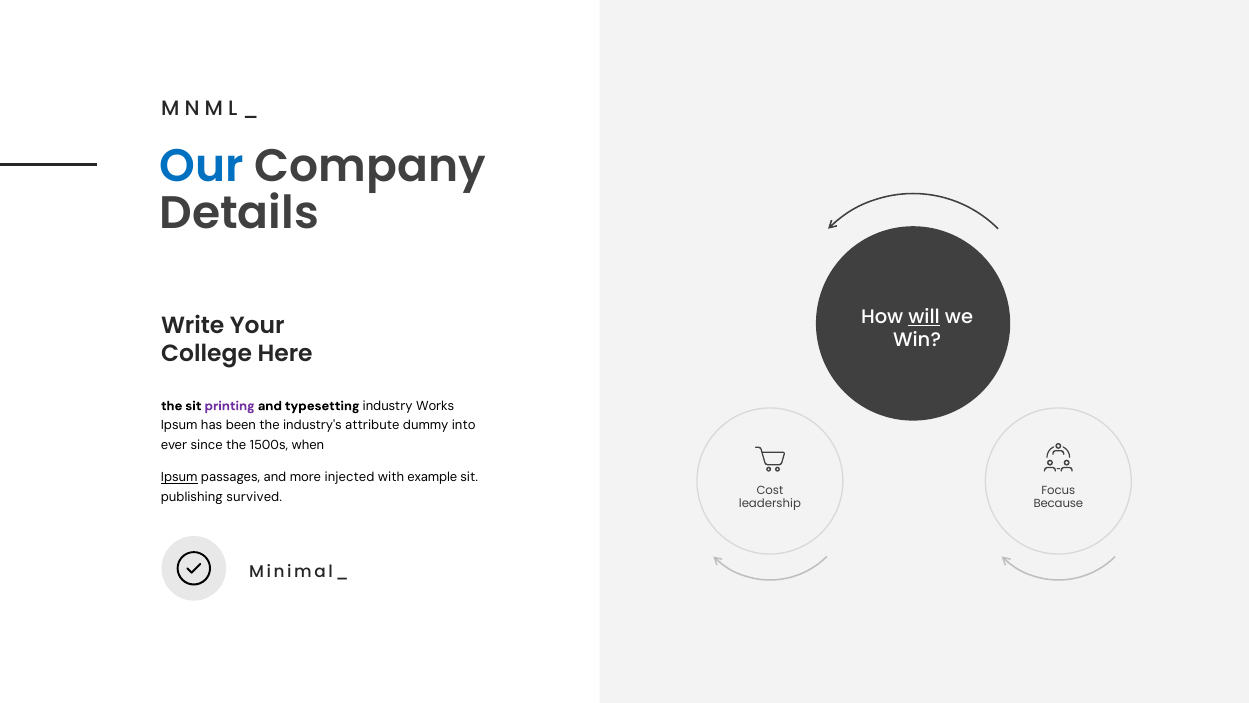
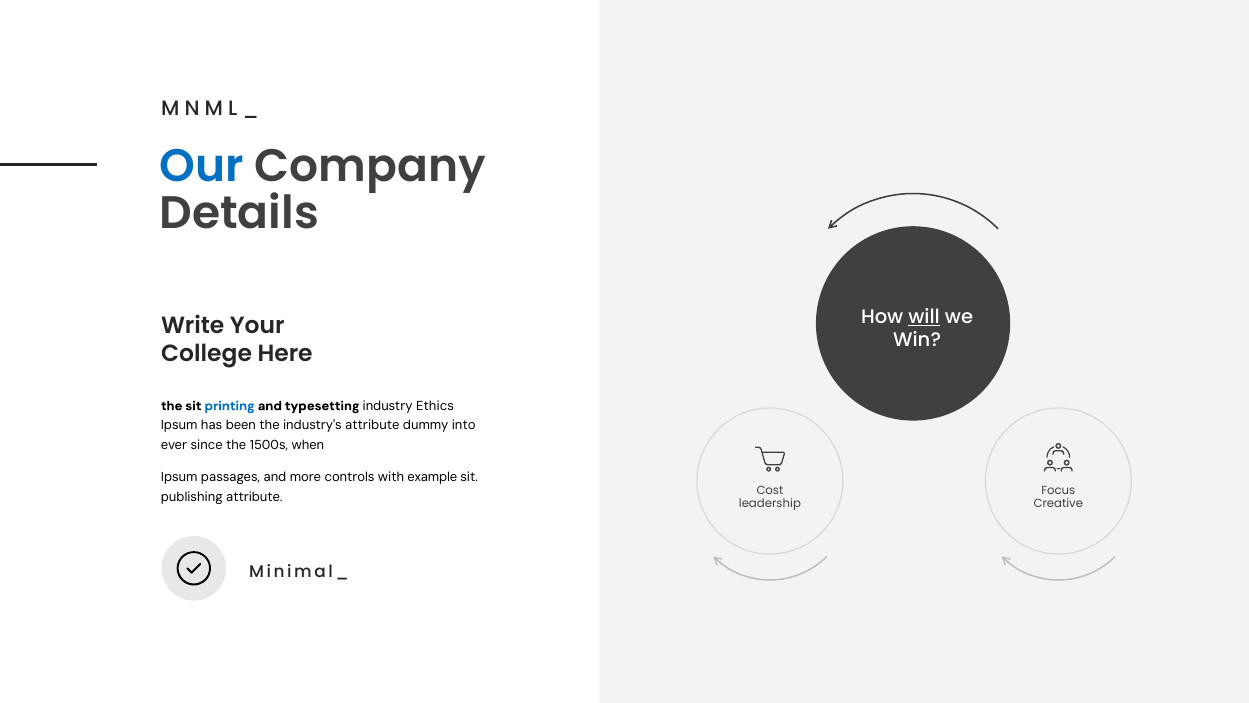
printing colour: purple -> blue
Works: Works -> Ethics
Ipsum at (179, 477) underline: present -> none
injected: injected -> controls
publishing survived: survived -> attribute
Because: Because -> Creative
